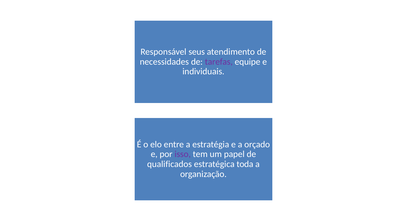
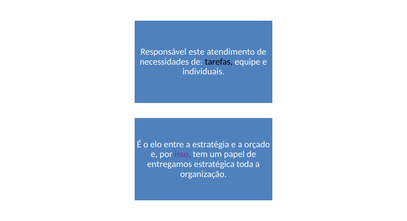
seus: seus -> este
tarefas colour: purple -> black
qualificados: qualificados -> entregamos
